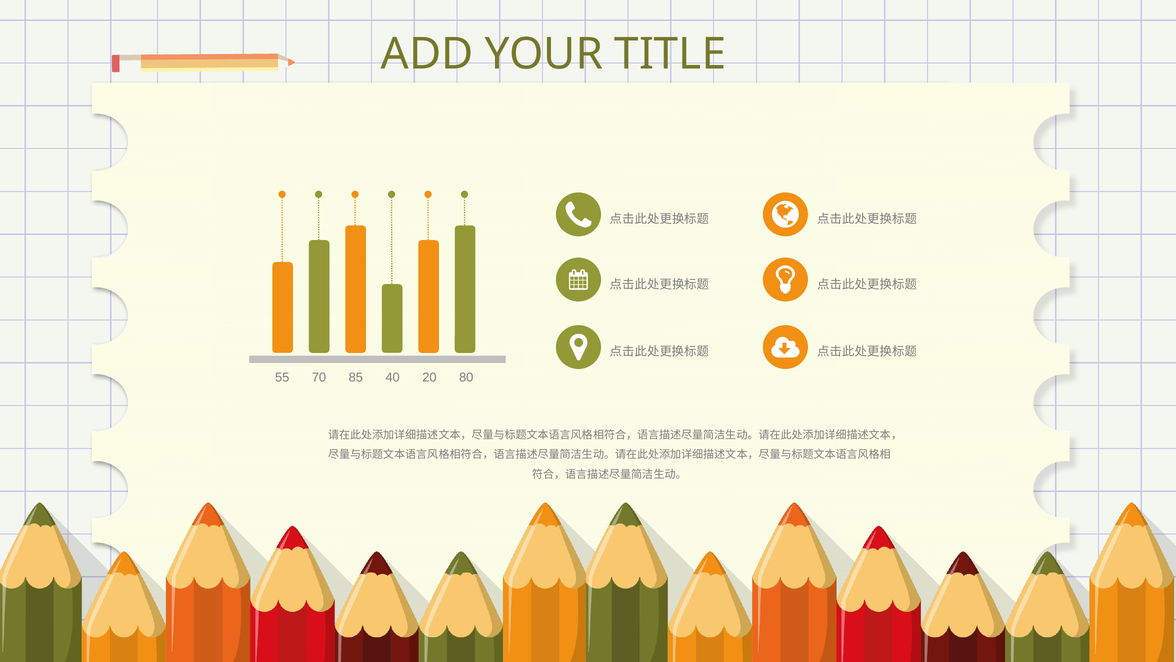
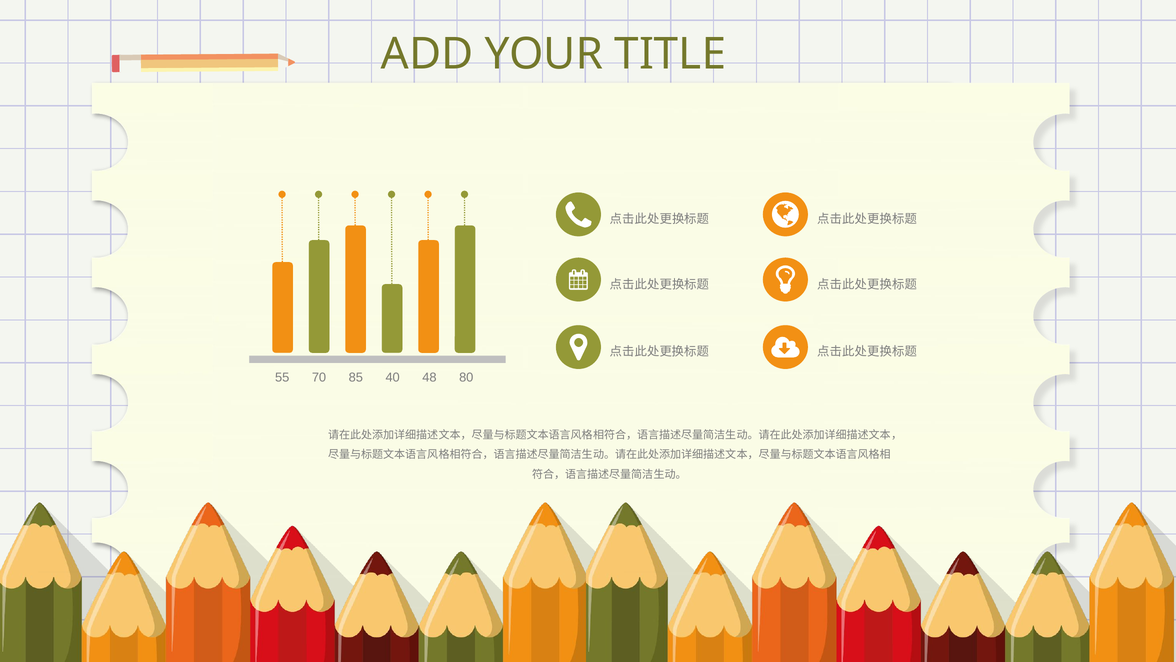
20: 20 -> 48
